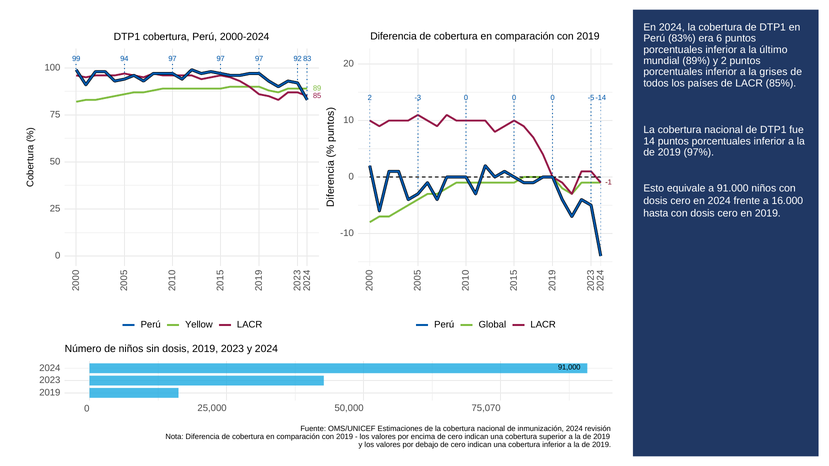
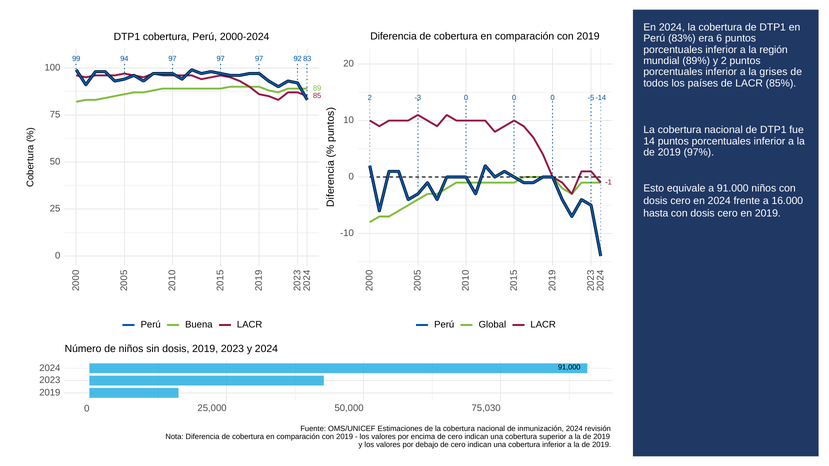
último: último -> región
Yellow: Yellow -> Buena
75,070: 75,070 -> 75,030
